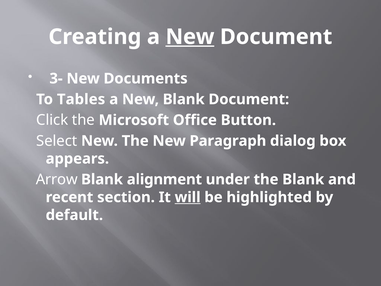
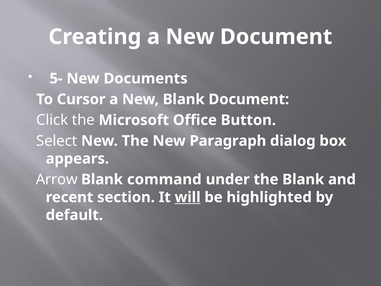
New at (190, 37) underline: present -> none
3-: 3- -> 5-
Tables: Tables -> Cursor
alignment: alignment -> command
